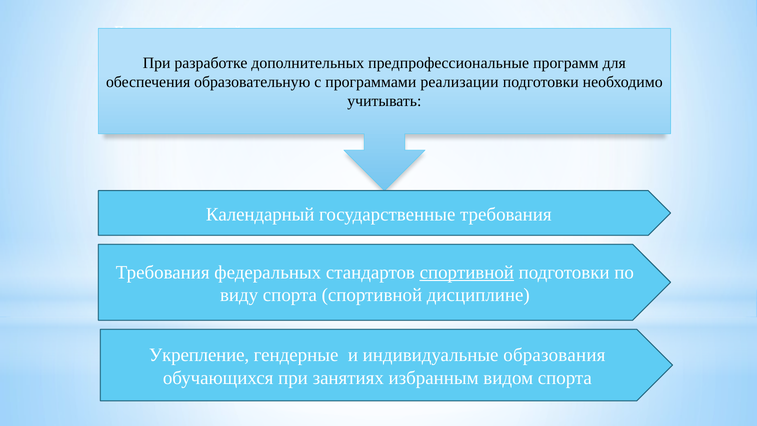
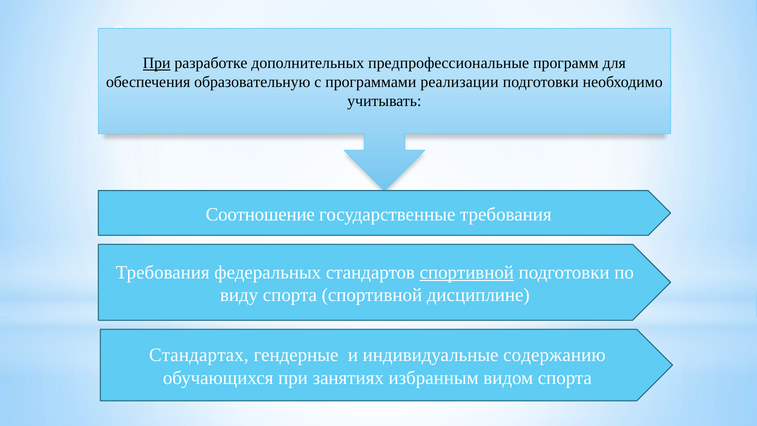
При at (157, 63) underline: none -> present
Календарный: Календарный -> Соотношение
Укрепление: Укрепление -> Стандартах
образования: образования -> содержанию
